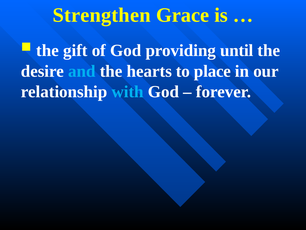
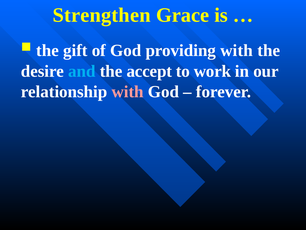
providing until: until -> with
hearts: hearts -> accept
place: place -> work
with at (128, 91) colour: light blue -> pink
